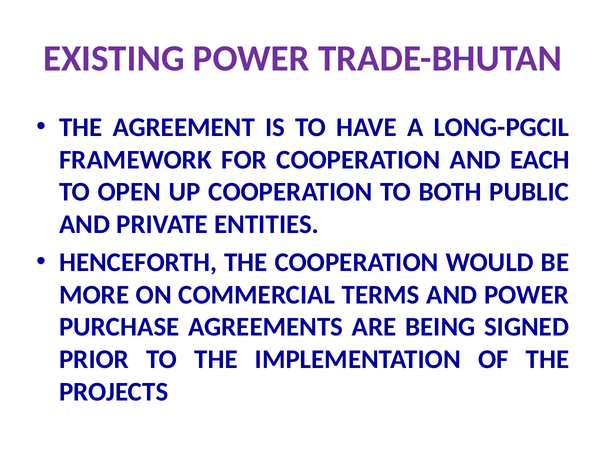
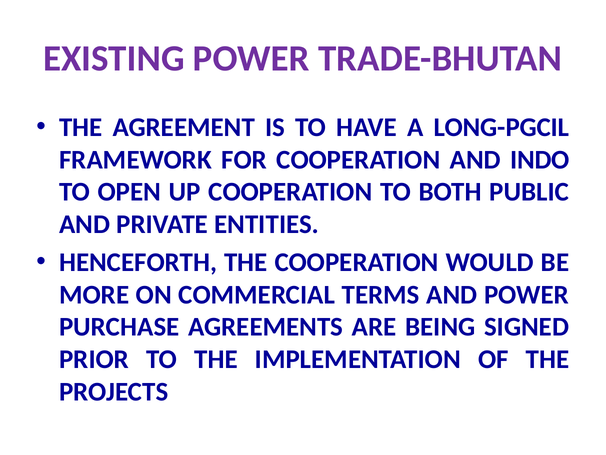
EACH: EACH -> INDO
